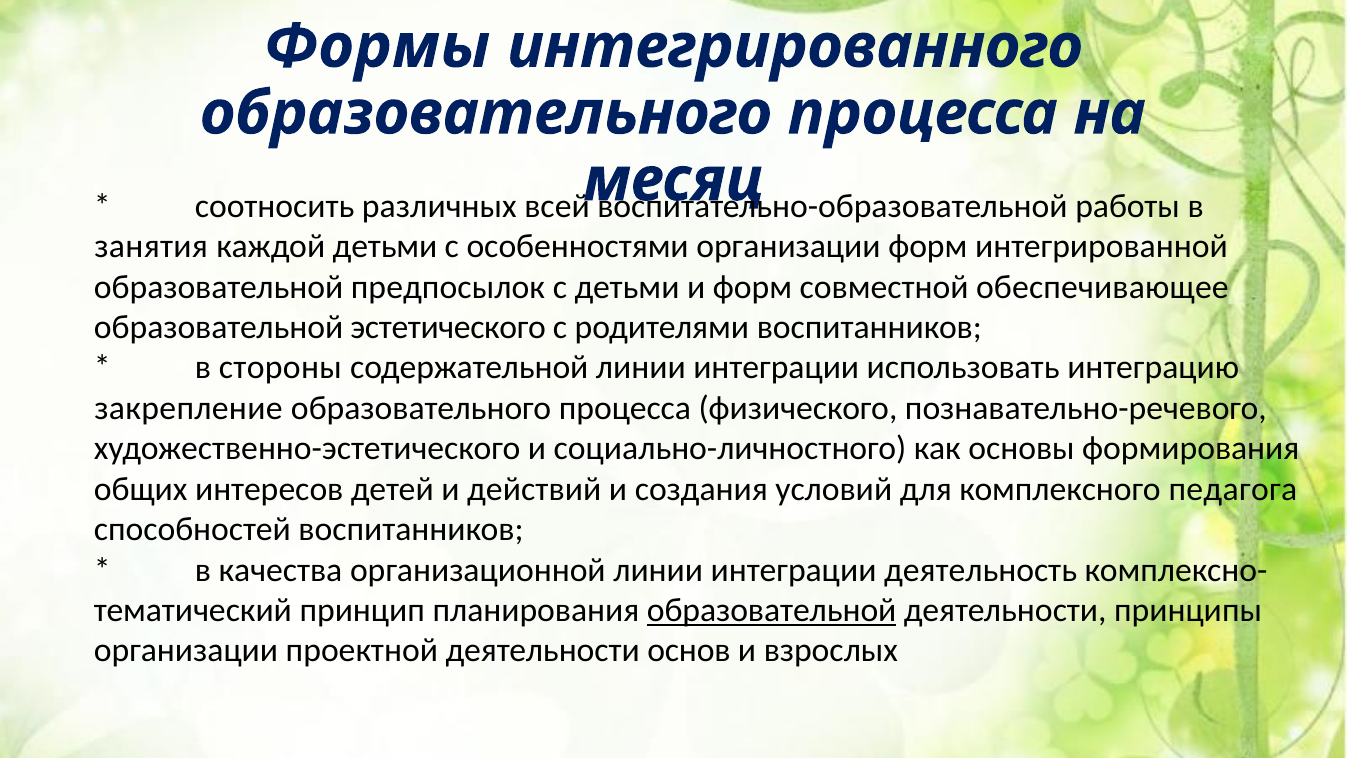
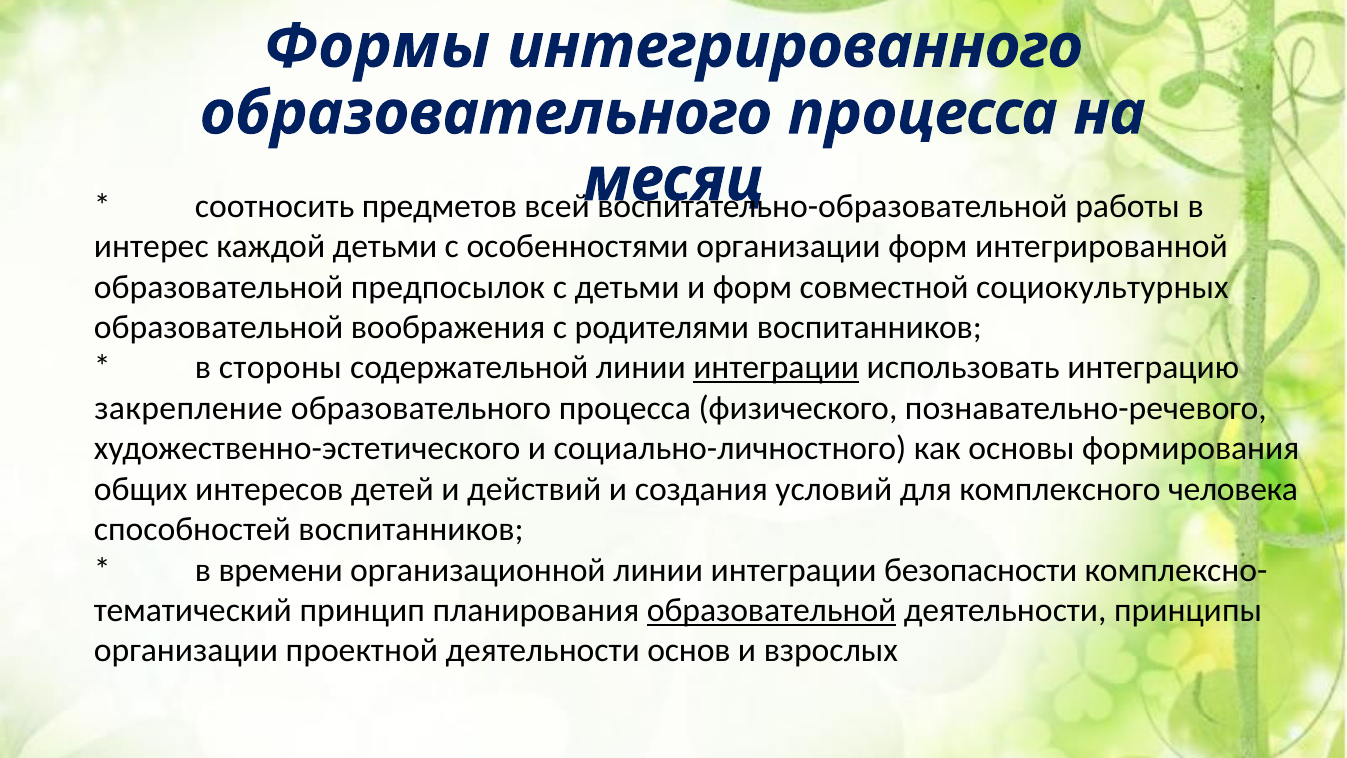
различных: различных -> предметов
занятия: занятия -> интерес
обеспечивающее: обеспечивающее -> социокультурных
эстетического: эстетического -> воображения
интеграции at (776, 368) underline: none -> present
педагога: педагога -> человека
качества: качества -> времени
деятельность: деятельность -> безопасности
